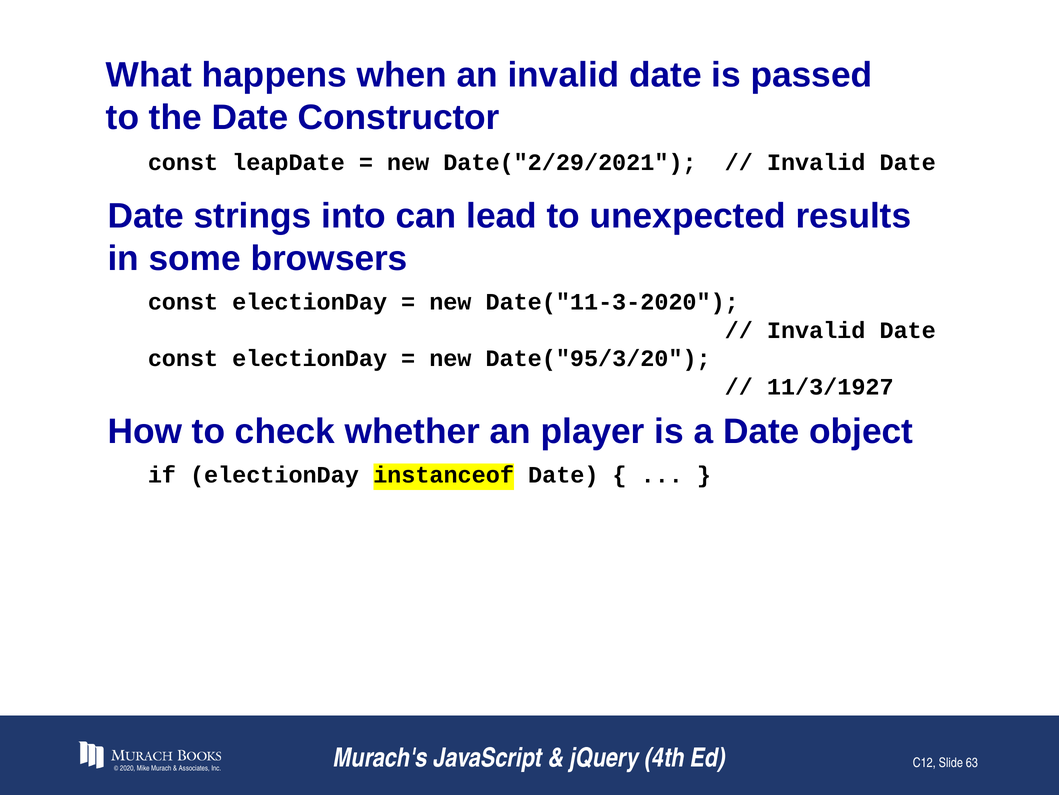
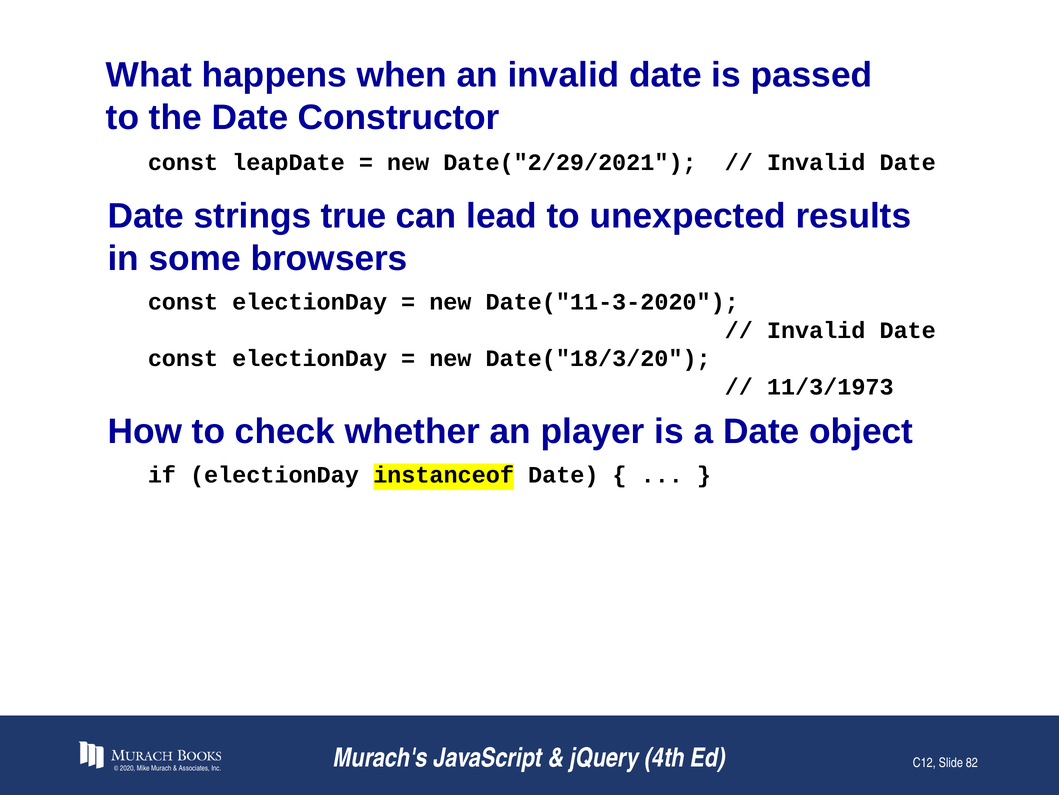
into: into -> true
Date("95/3/20: Date("95/3/20 -> Date("18/3/20
11/3/1927: 11/3/1927 -> 11/3/1973
63: 63 -> 82
